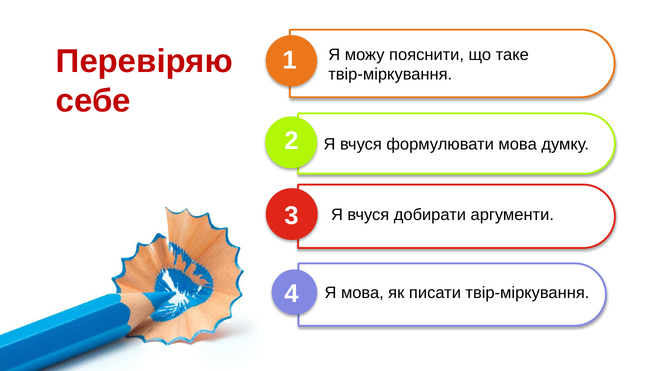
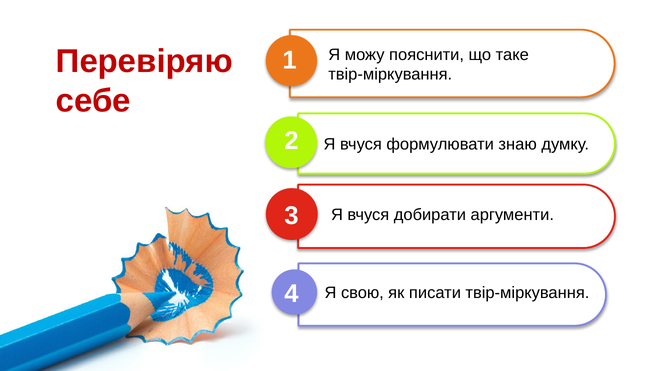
формулювати мова: мова -> знаю
Я мова: мова -> свою
